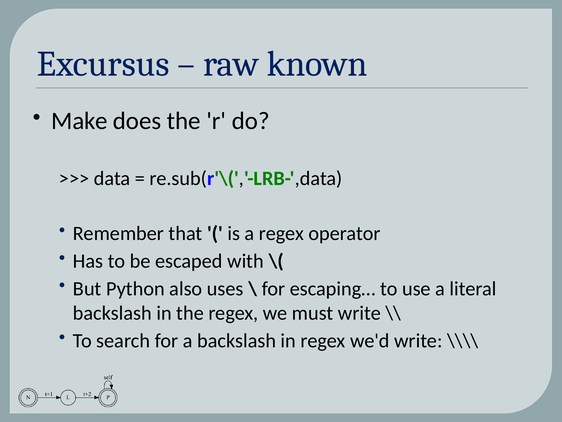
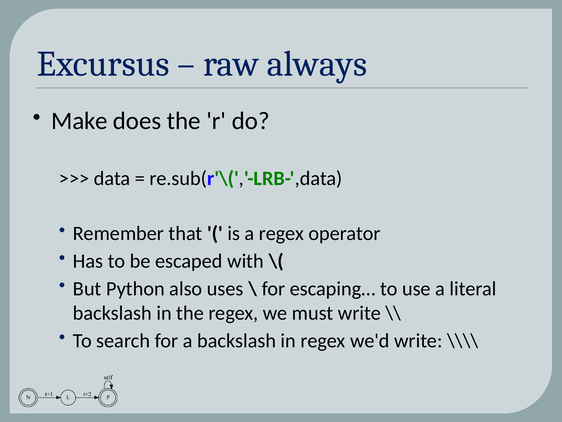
known: known -> always
